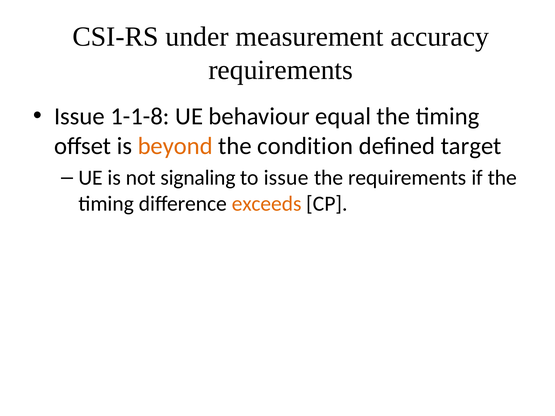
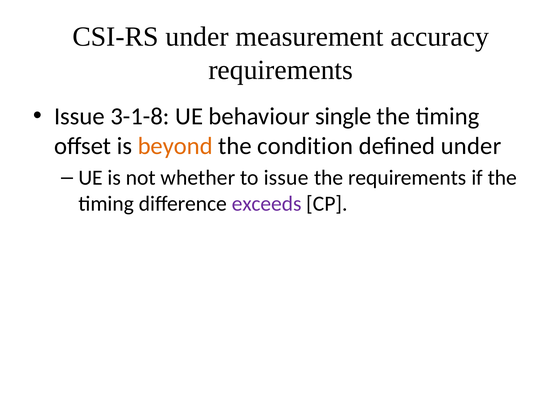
1-1-8: 1-1-8 -> 3-1-8
equal: equal -> single
defined target: target -> under
signaling: signaling -> whether
exceeds colour: orange -> purple
